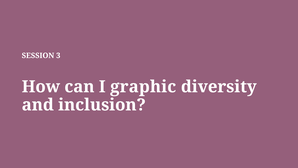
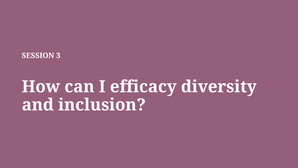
graphic: graphic -> efficacy
